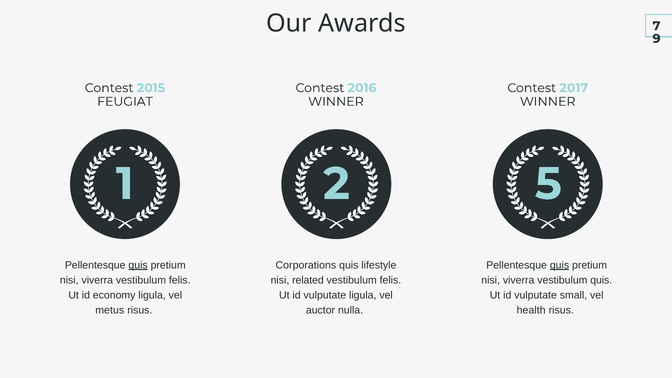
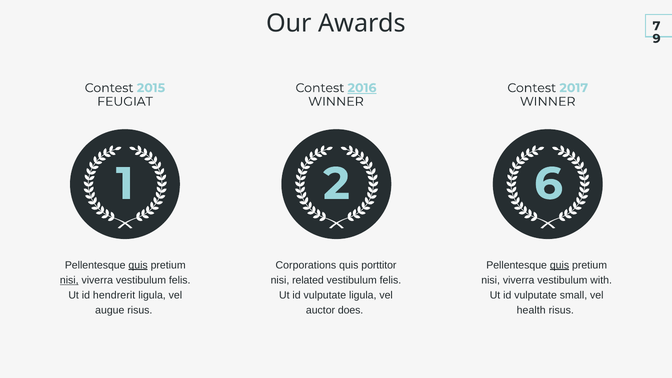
2016 underline: none -> present
5: 5 -> 6
lifestyle: lifestyle -> porttitor
nisi at (69, 280) underline: none -> present
vestibulum quis: quis -> with
economy: economy -> hendrerit
metus: metus -> augue
nulla: nulla -> does
